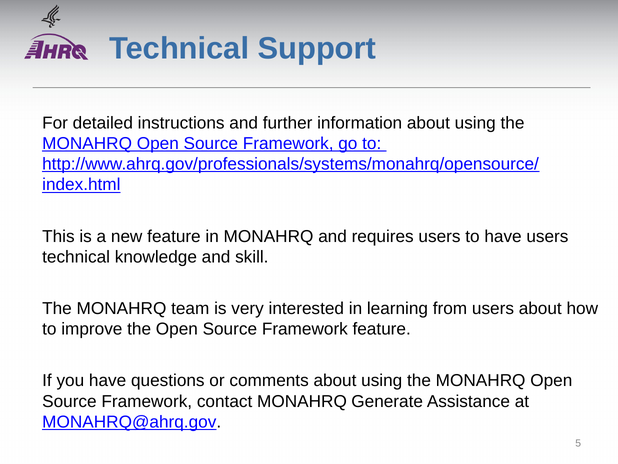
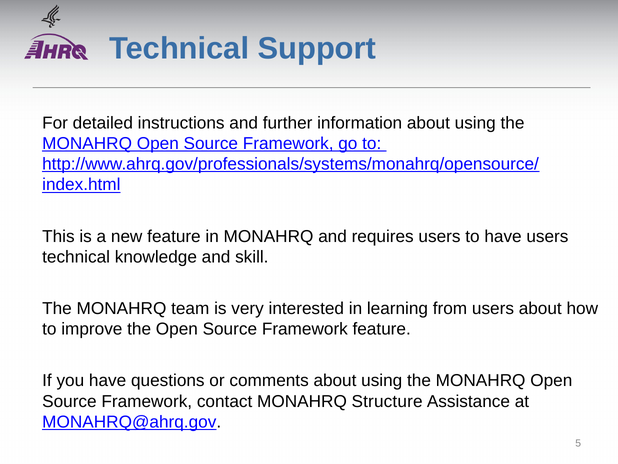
Generate: Generate -> Structure
